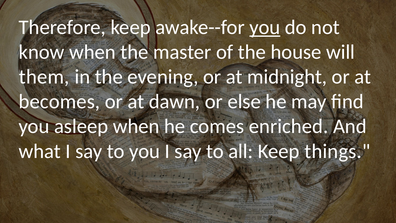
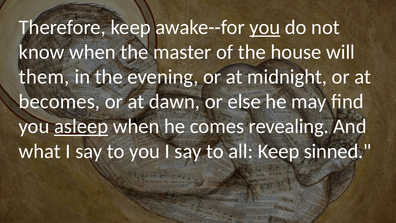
asleep underline: none -> present
enriched: enriched -> revealing
things: things -> sinned
